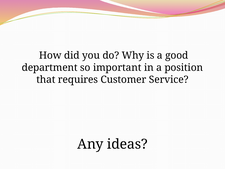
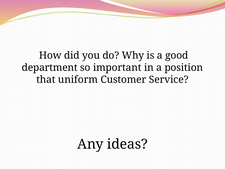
requires: requires -> uniform
